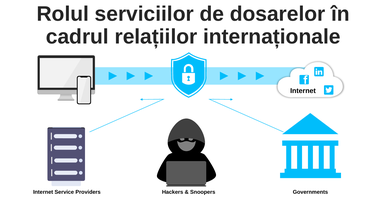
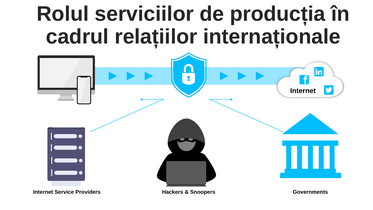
dosarelor: dosarelor -> producția
